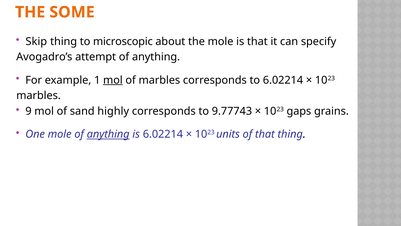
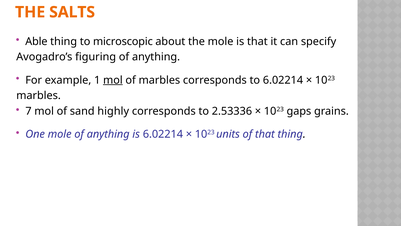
SOME: SOME -> SALTS
Skip: Skip -> Able
attempt: attempt -> figuring
9: 9 -> 7
9.77743: 9.77743 -> 2.53336
anything at (108, 134) underline: present -> none
